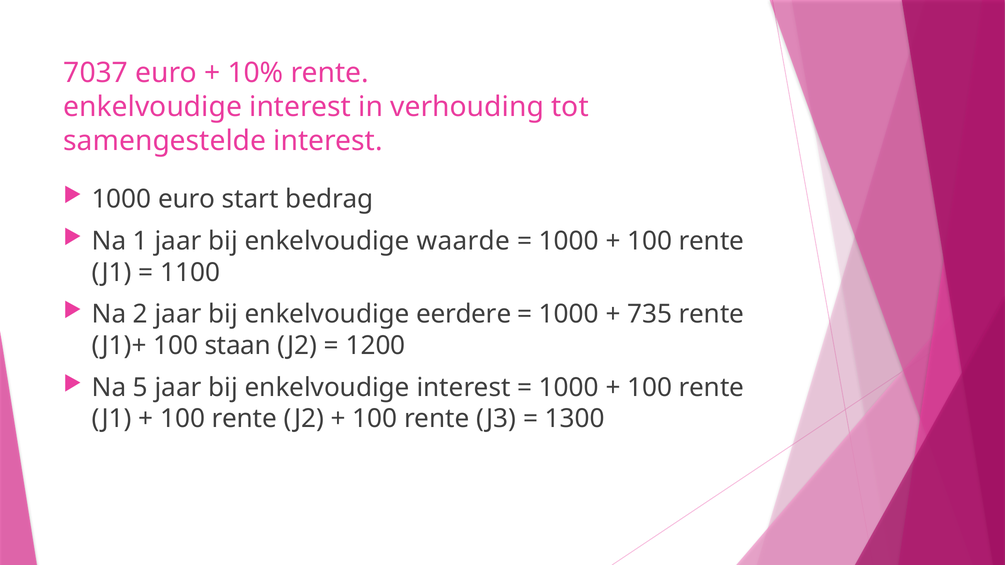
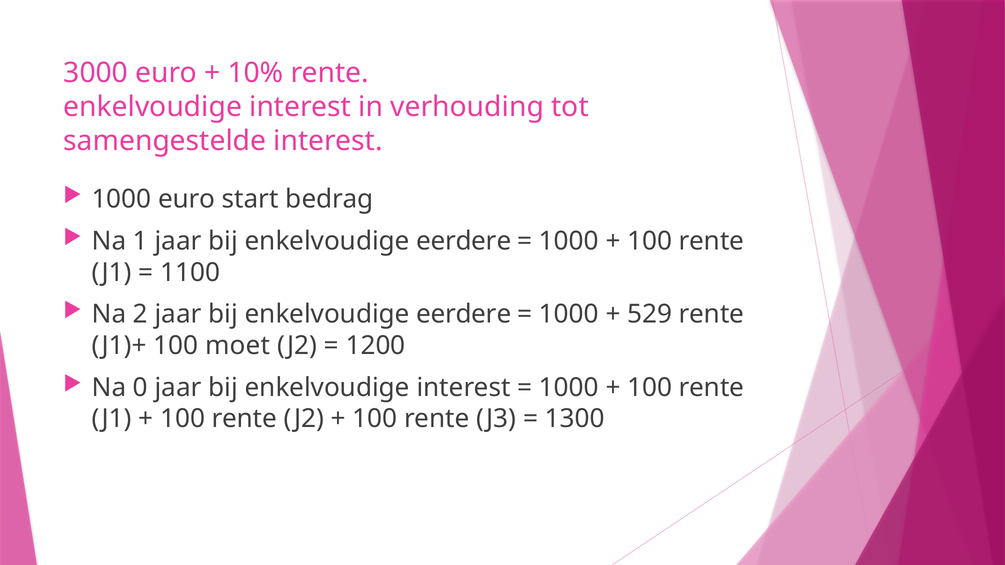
7037: 7037 -> 3000
waarde at (463, 241): waarde -> eerdere
735: 735 -> 529
staan: staan -> moet
5: 5 -> 0
